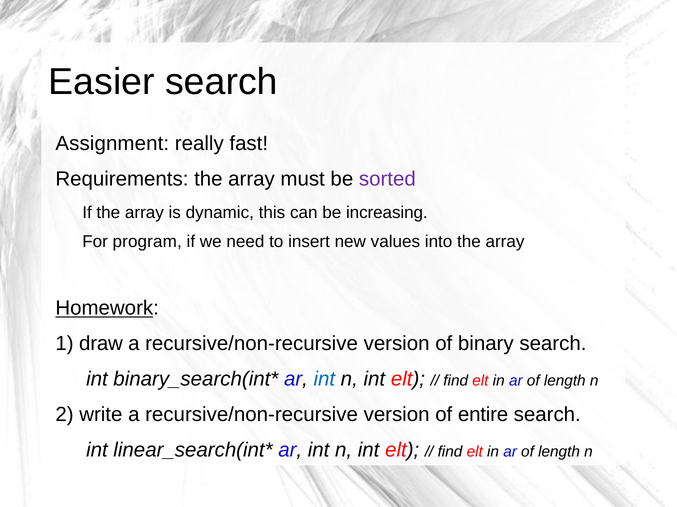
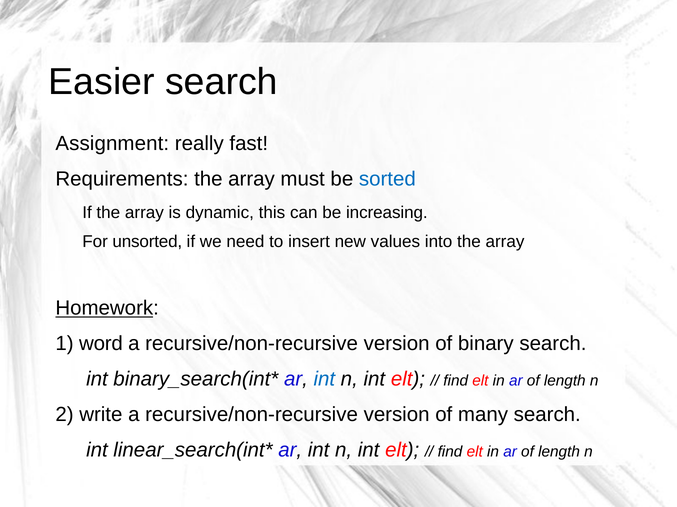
sorted colour: purple -> blue
program: program -> unsorted
draw: draw -> word
entire: entire -> many
